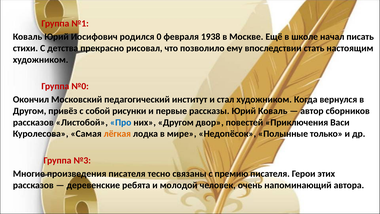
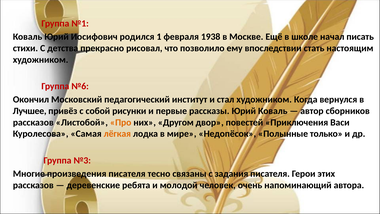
0: 0 -> 1
№0: №0 -> №6
Другом at (30, 111): Другом -> Лучшее
Про colour: blue -> orange
премию: премию -> задания
